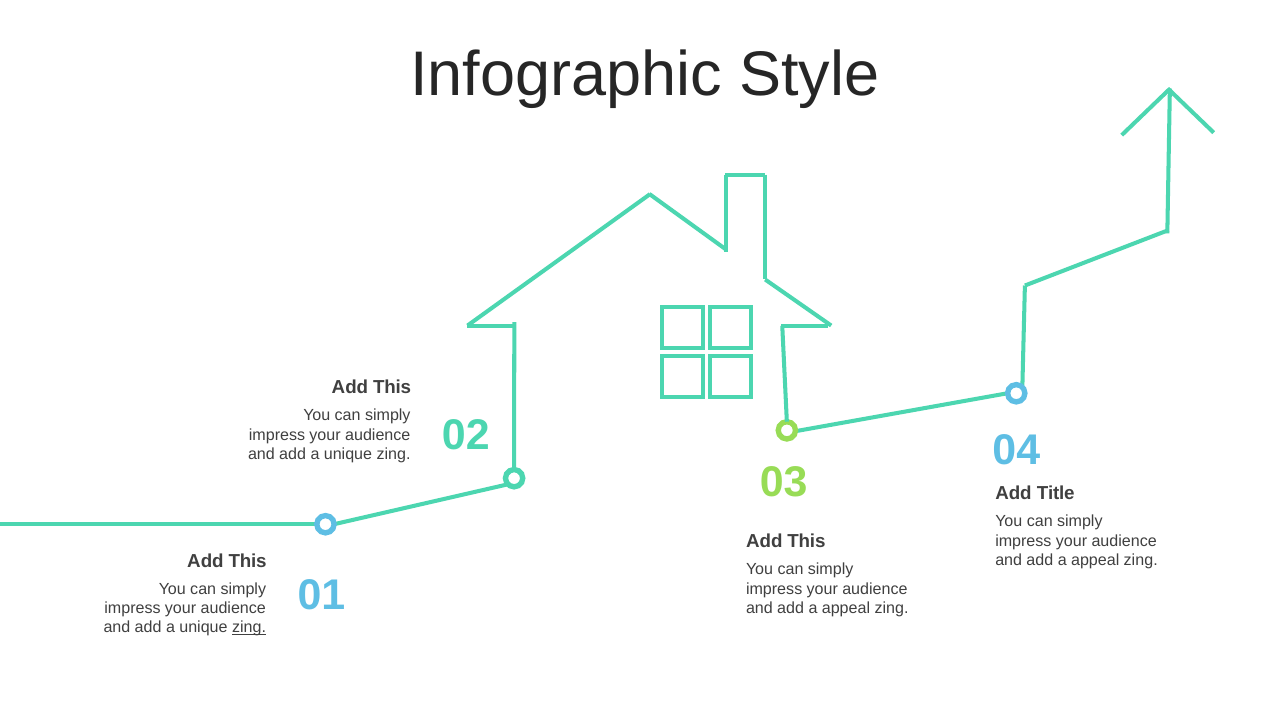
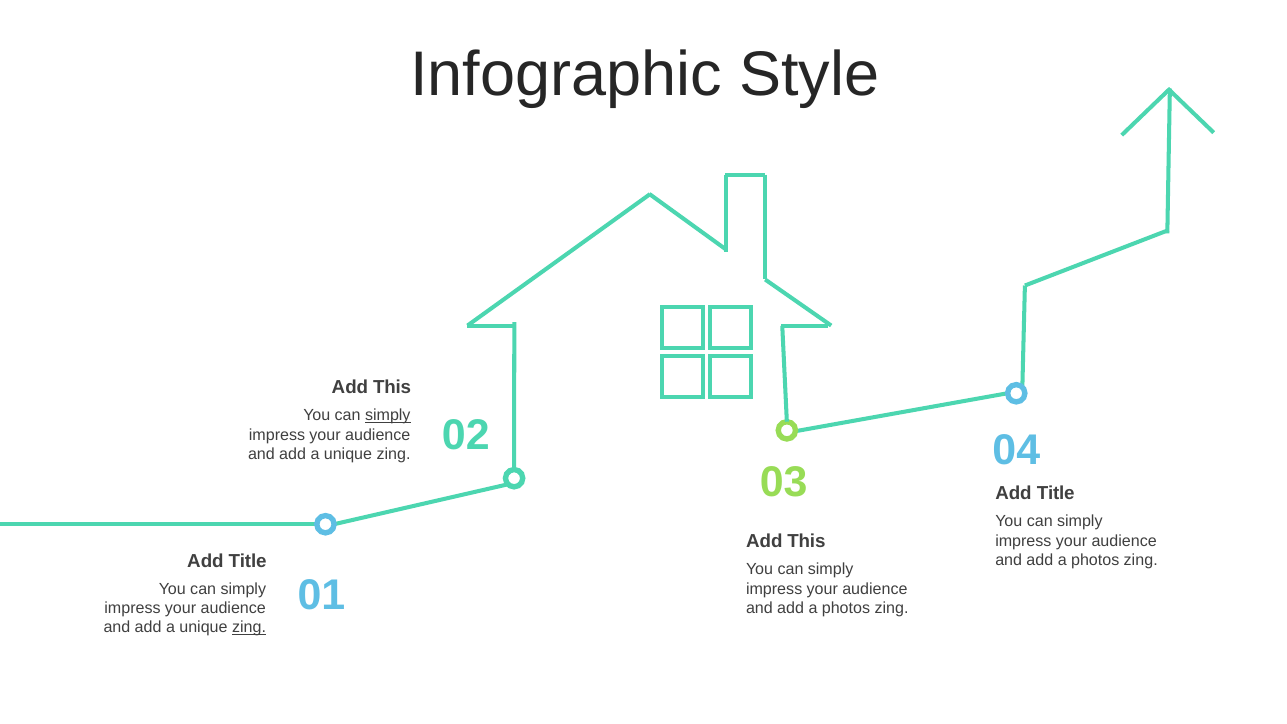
simply at (388, 416) underline: none -> present
This at (248, 561): This -> Title
appeal at (1095, 560): appeal -> photos
appeal at (846, 608): appeal -> photos
